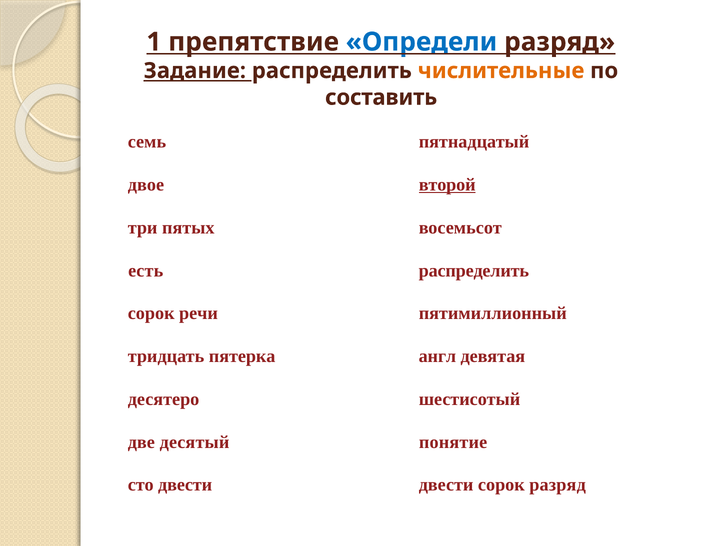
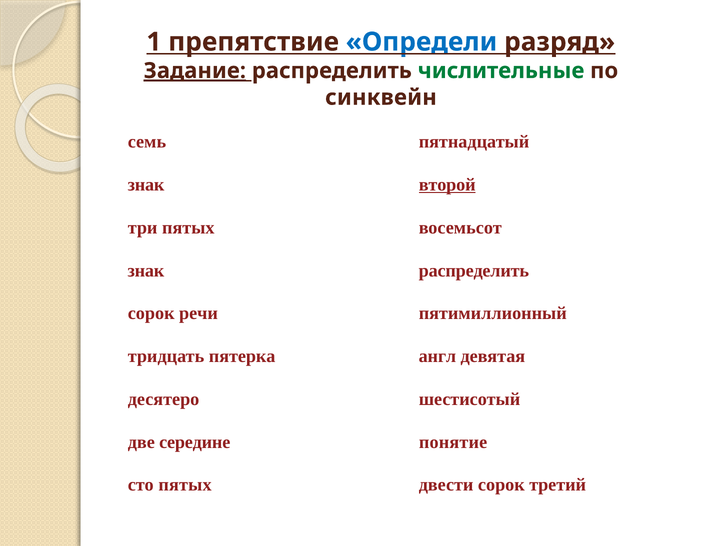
Задание underline: none -> present
числительные colour: orange -> green
составить: составить -> синквейн
двое at (146, 185): двое -> знак
есть at (146, 270): есть -> знак
десятый: десятый -> середине
сто двести: двести -> пятых
сорок разряд: разряд -> третий
